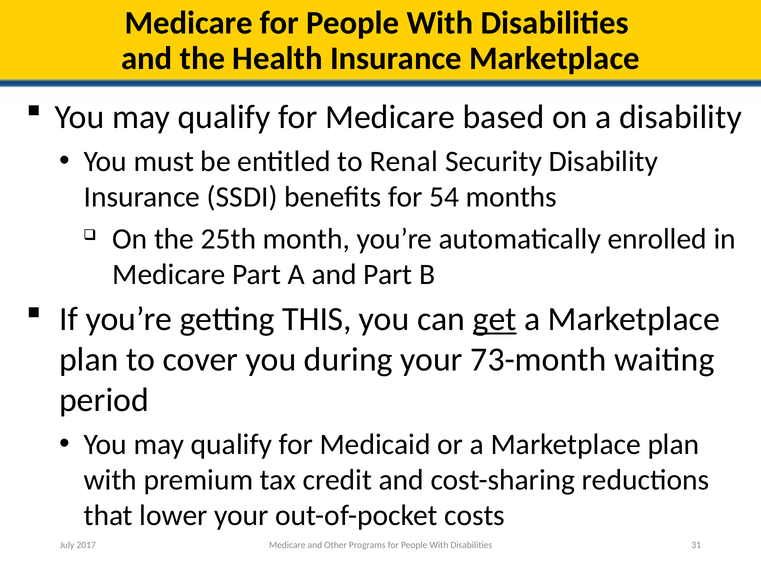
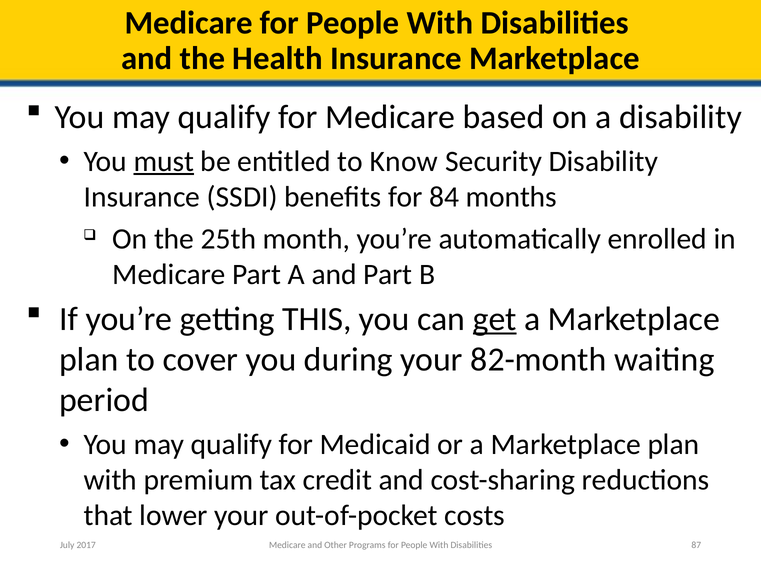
must underline: none -> present
Renal: Renal -> Know
54: 54 -> 84
73-month: 73-month -> 82-month
31: 31 -> 87
